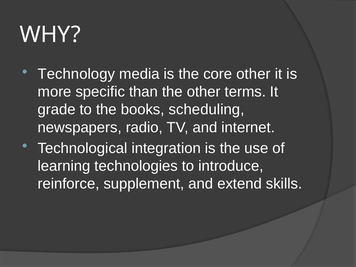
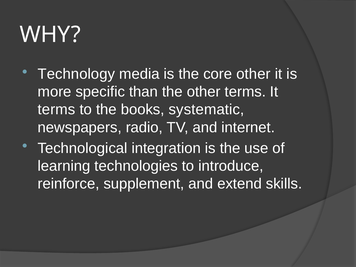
grade at (57, 110): grade -> terms
scheduling: scheduling -> systematic
